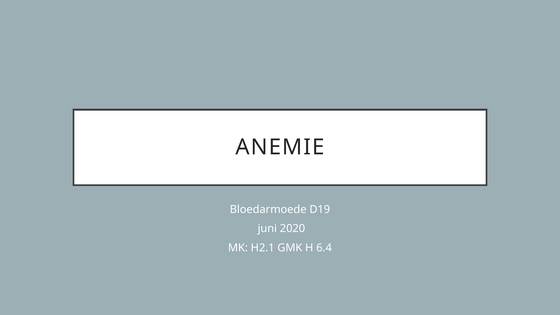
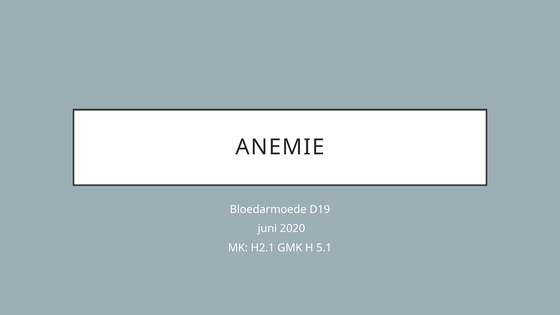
6.4: 6.4 -> 5.1
